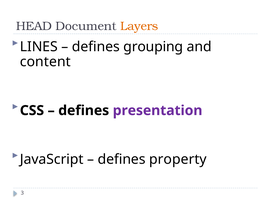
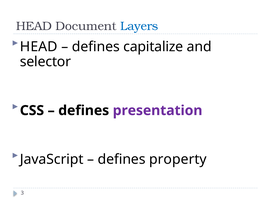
Layers colour: orange -> blue
LINES at (39, 47): LINES -> HEAD
grouping: grouping -> capitalize
content: content -> selector
